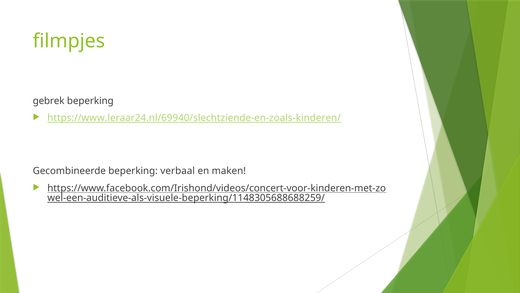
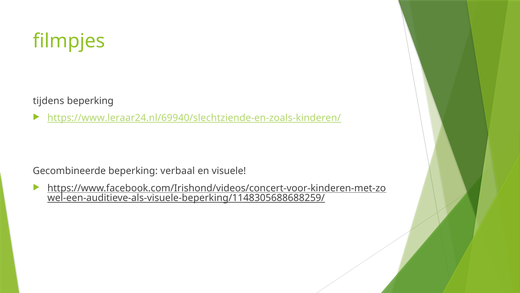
gebrek: gebrek -> tijdens
maken: maken -> visuele
